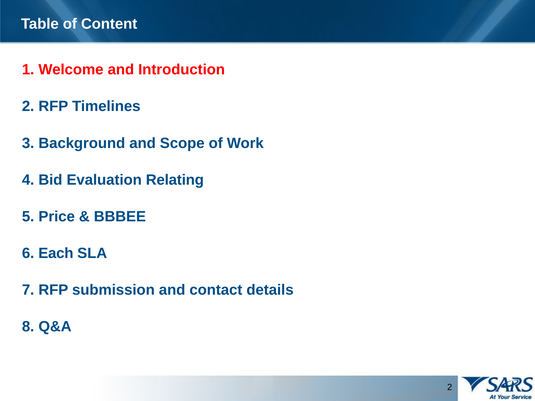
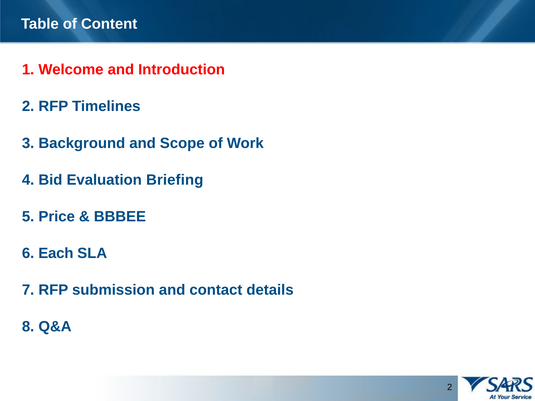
Relating: Relating -> Briefing
